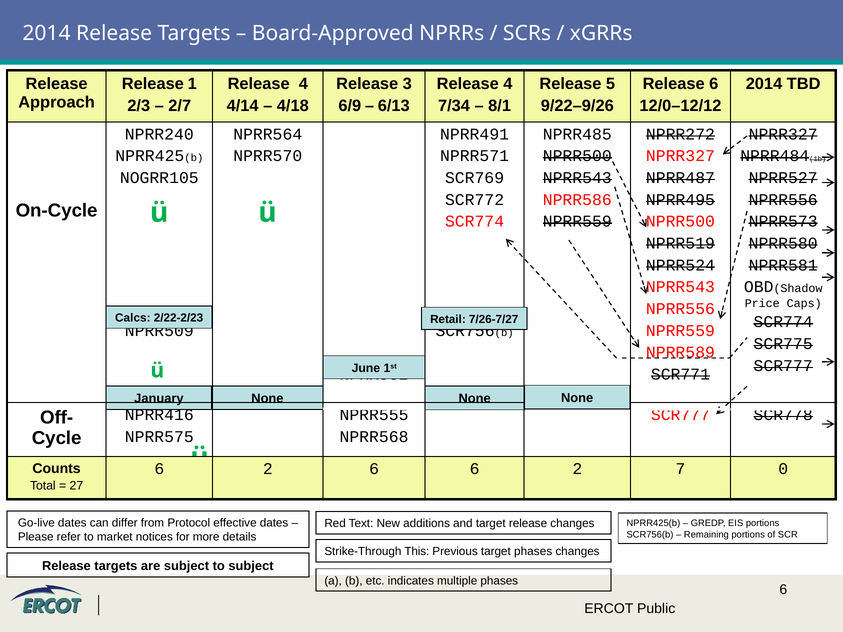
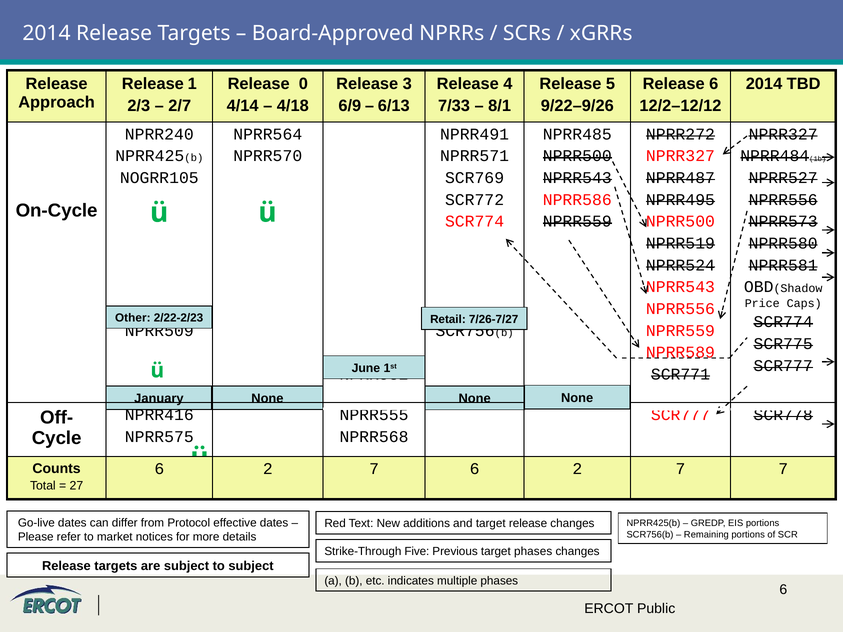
4 at (303, 84): 4 -> 0
7/34: 7/34 -> 7/33
12/0–12/12: 12/0–12/12 -> 12/2–12/12
Calcs: Calcs -> Other
6 at (374, 469): 6 -> 7
7 0: 0 -> 7
This: This -> Five
